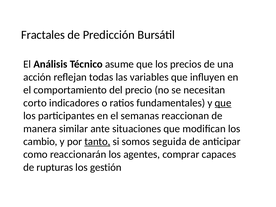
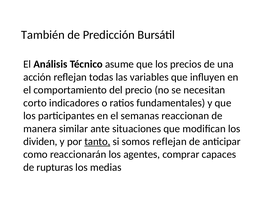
Fractales: Fractales -> También
que at (223, 103) underline: present -> none
cambio: cambio -> dividen
somos seguida: seguida -> reflejan
gestión: gestión -> medias
